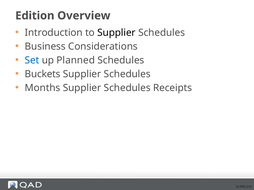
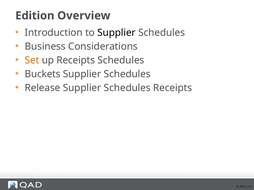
Set colour: blue -> orange
up Planned: Planned -> Receipts
Months: Months -> Release
